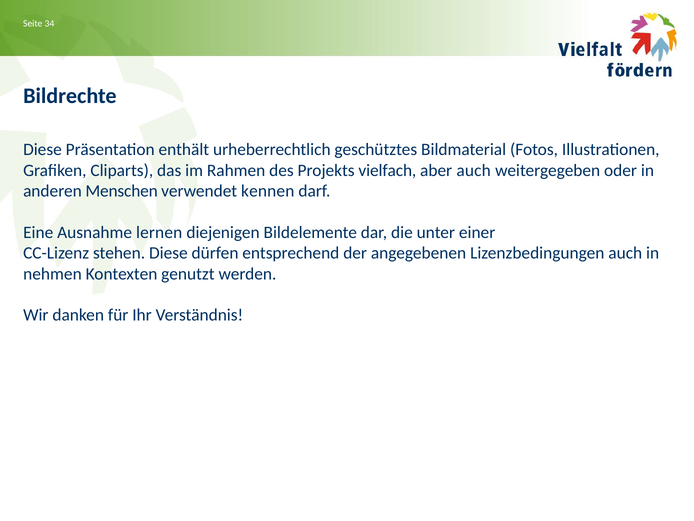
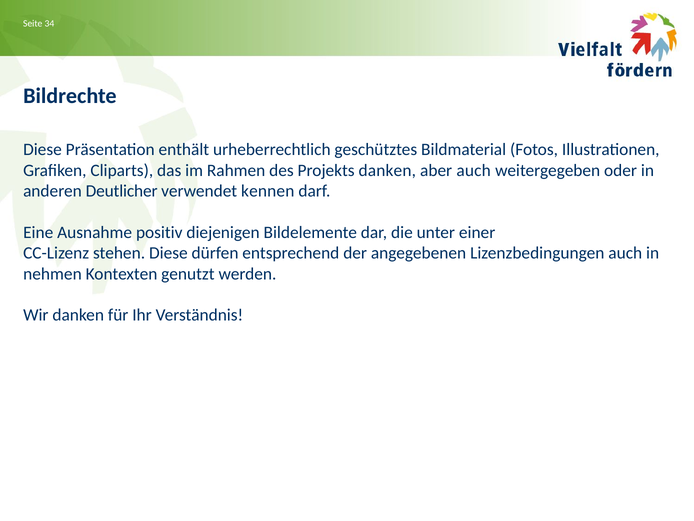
Projekts vielfach: vielfach -> danken
Menschen: Menschen -> Deutlicher
lernen: lernen -> positiv
